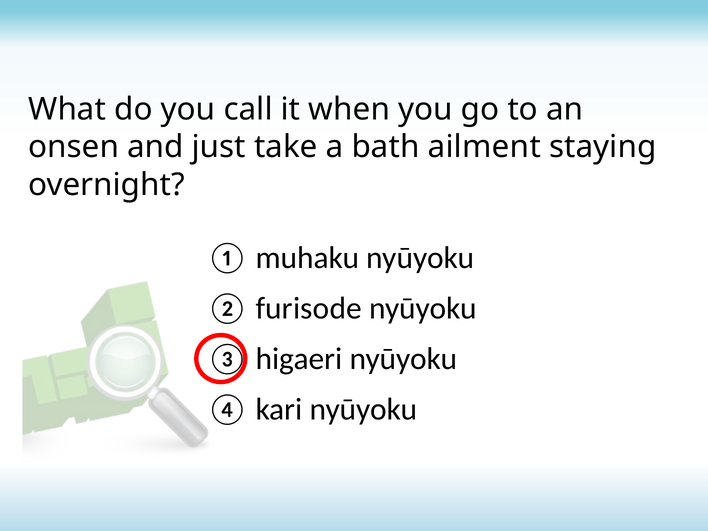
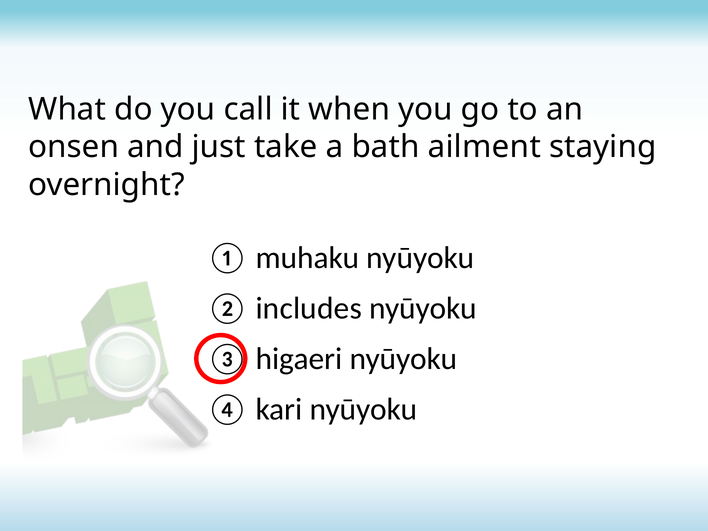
furisode: furisode -> includes
